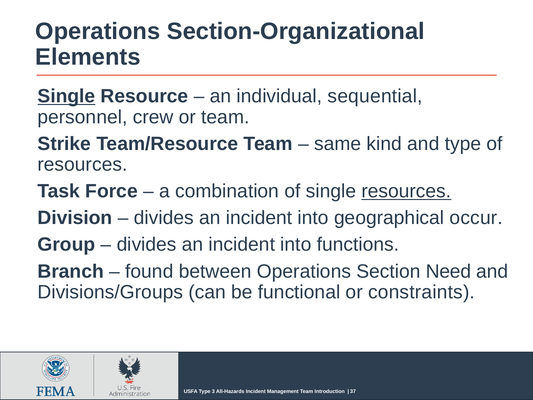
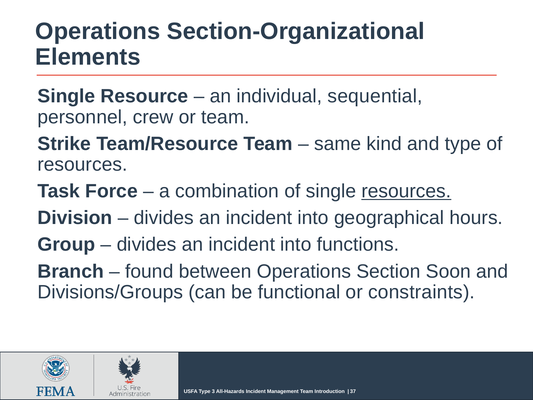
Single at (66, 96) underline: present -> none
occur: occur -> hours
Need: Need -> Soon
